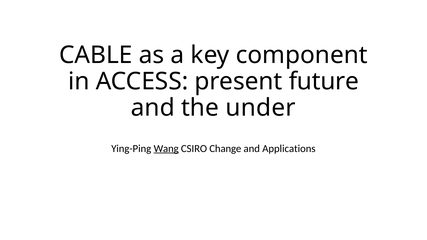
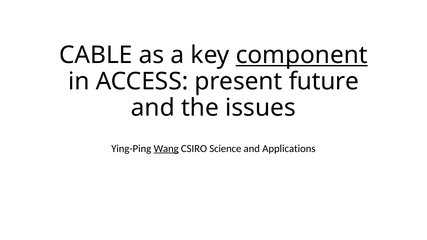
component underline: none -> present
under: under -> issues
Change: Change -> Science
